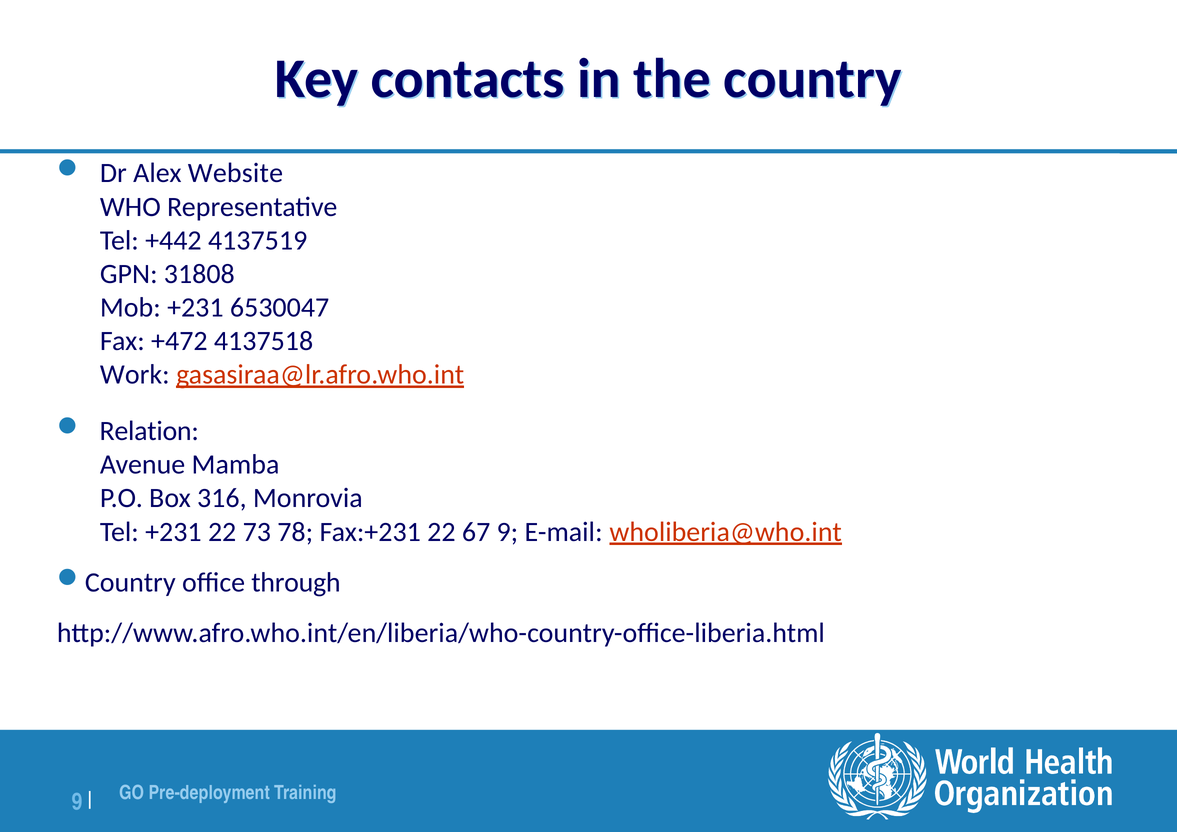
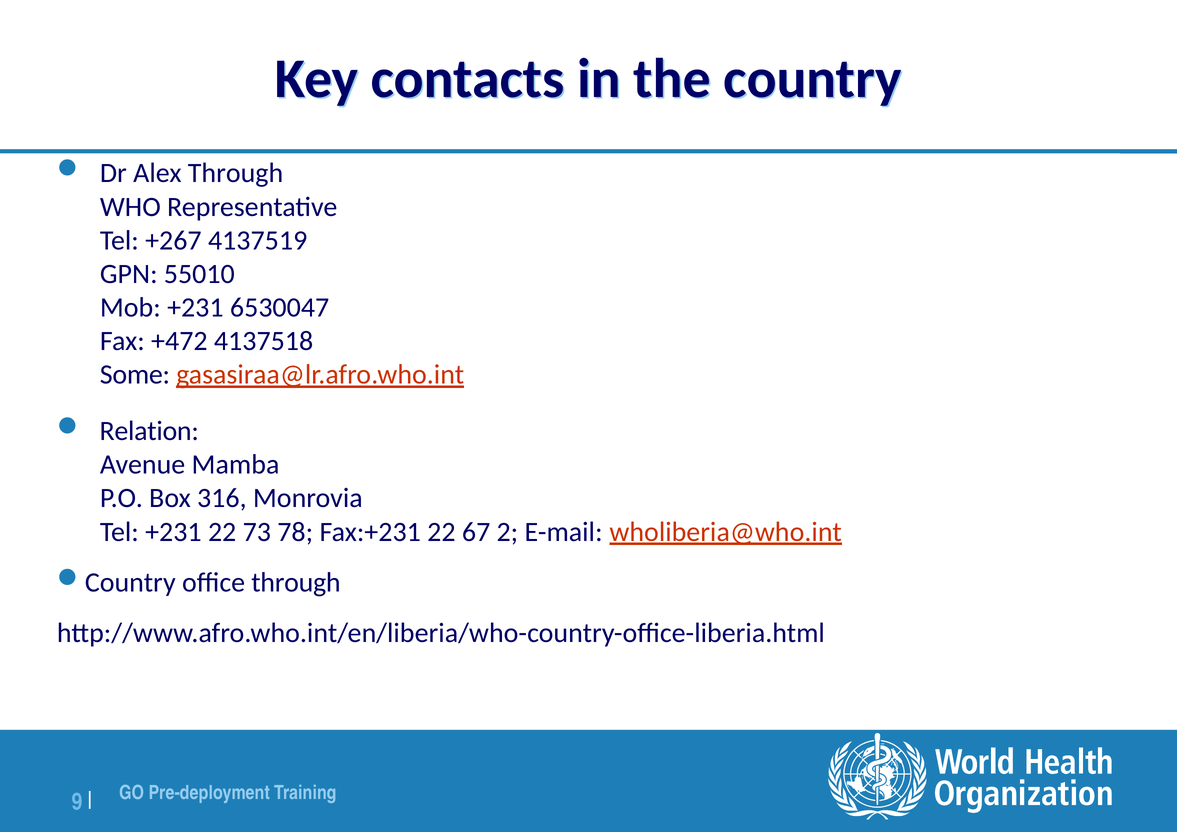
Alex Website: Website -> Through
+442: +442 -> +267
31808: 31808 -> 55010
Work: Work -> Some
67 9: 9 -> 2
